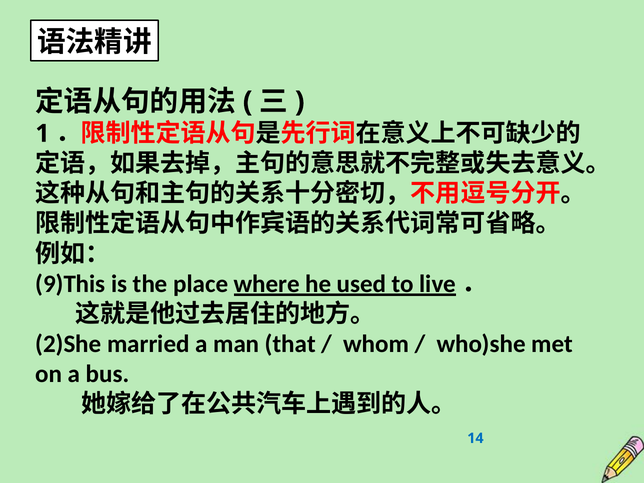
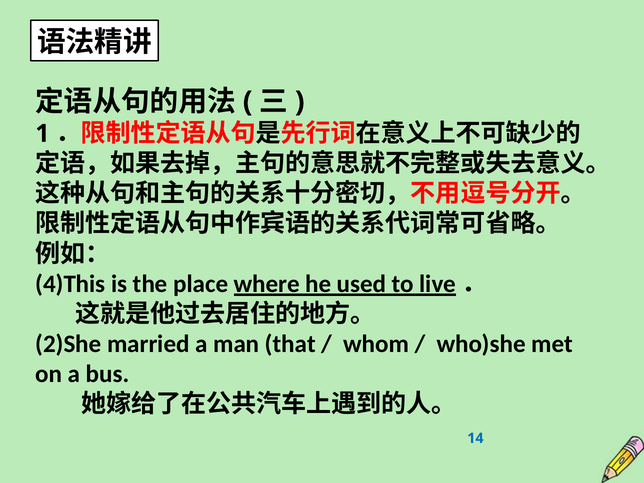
9)This: 9)This -> 4)This
